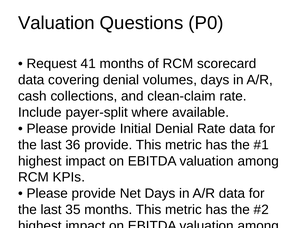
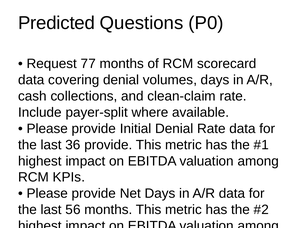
Valuation at (56, 23): Valuation -> Predicted
41: 41 -> 77
35: 35 -> 56
